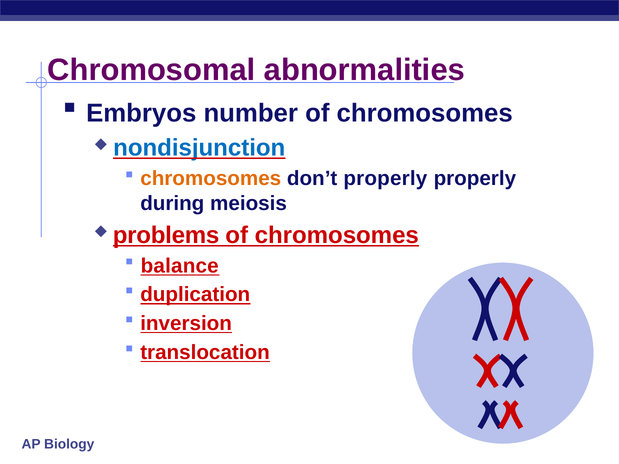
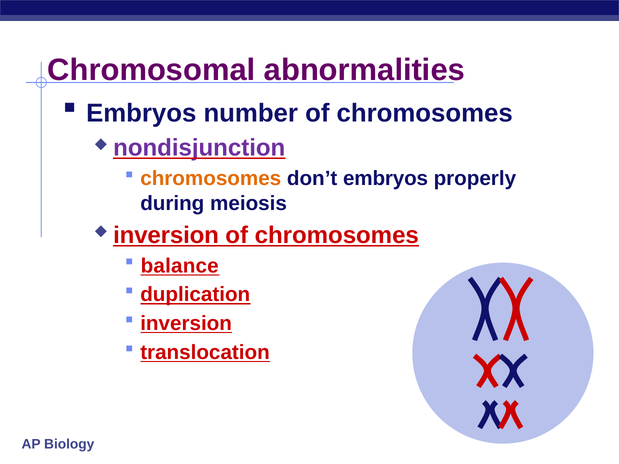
nondisjunction colour: blue -> purple
don’t properly: properly -> embryos
problems at (166, 235): problems -> inversion
